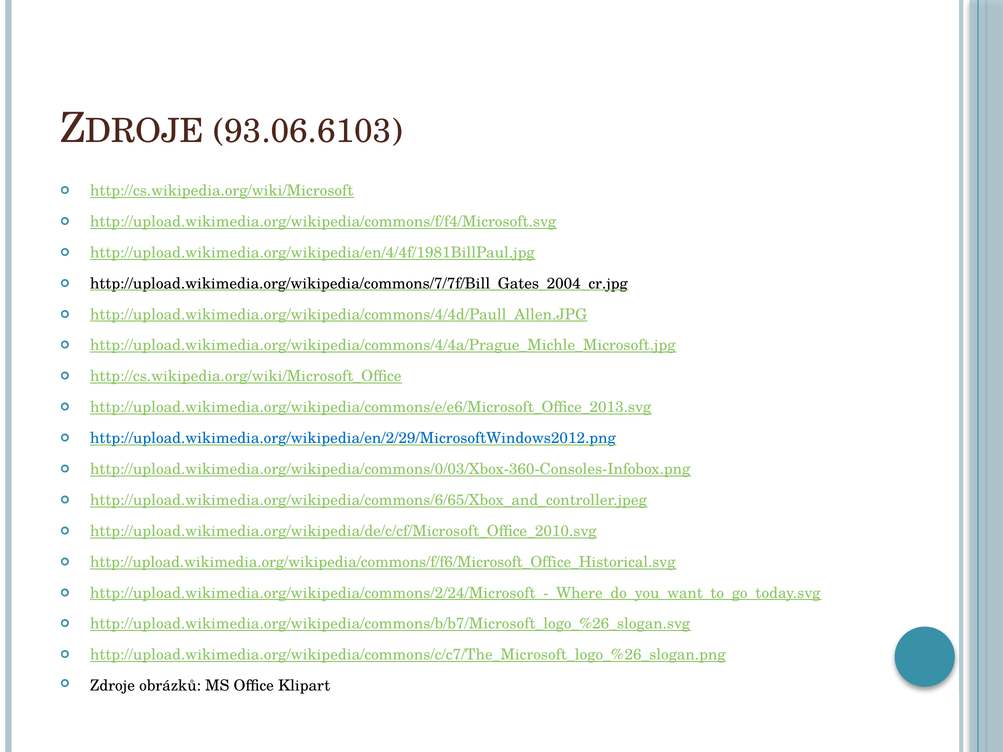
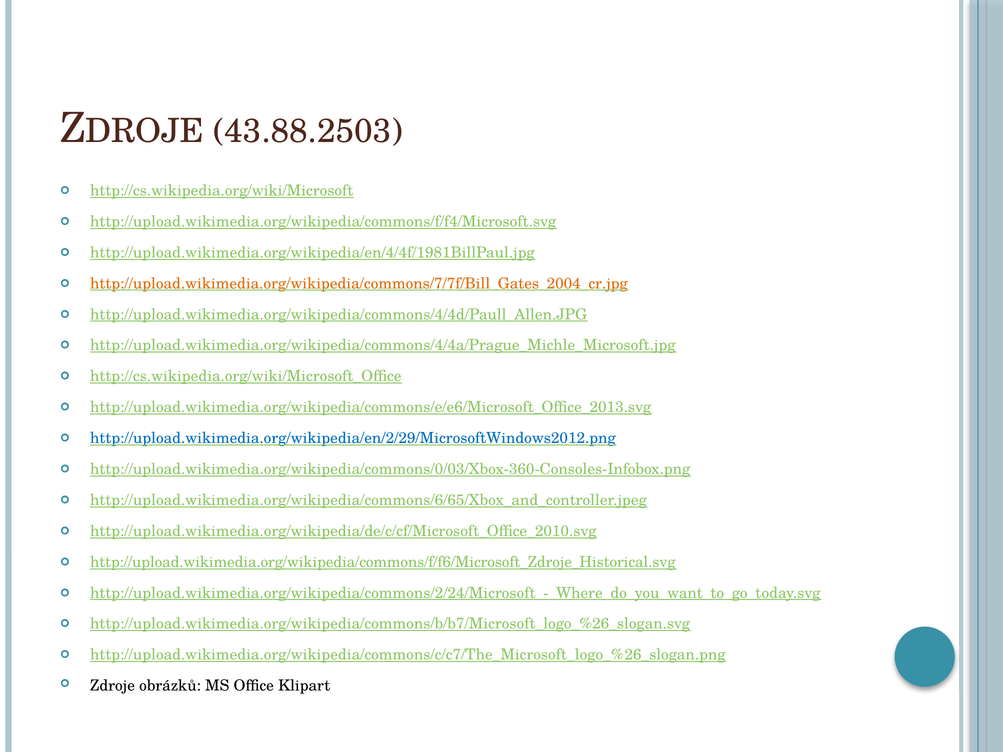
93.06.6103: 93.06.6103 -> 43.88.2503
http://upload.wikimedia.org/wikipedia/commons/7/7f/Bill_Gates_2004_cr.jpg colour: black -> orange
http://upload.wikimedia.org/wikipedia/commons/f/f6/Microsoft_Office_Historical.svg: http://upload.wikimedia.org/wikipedia/commons/f/f6/Microsoft_Office_Historical.svg -> http://upload.wikimedia.org/wikipedia/commons/f/f6/Microsoft_Zdroje_Historical.svg
